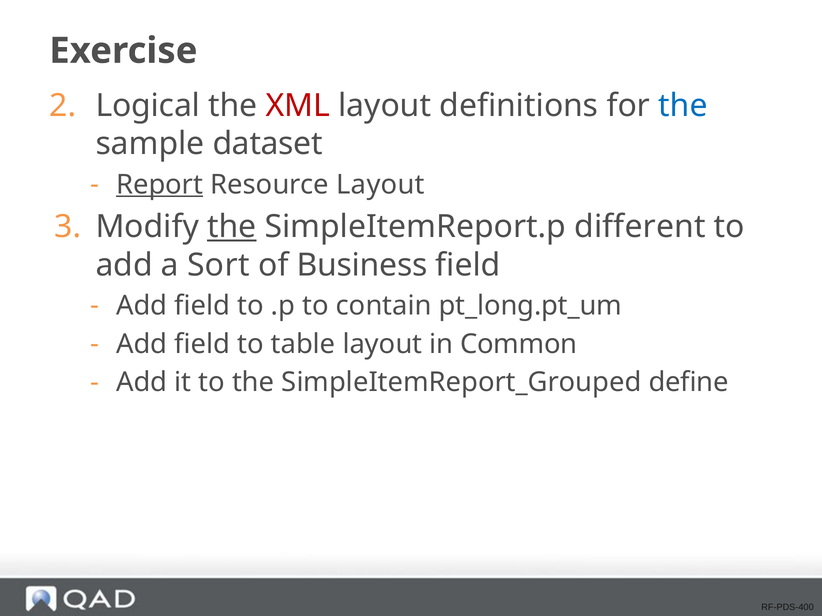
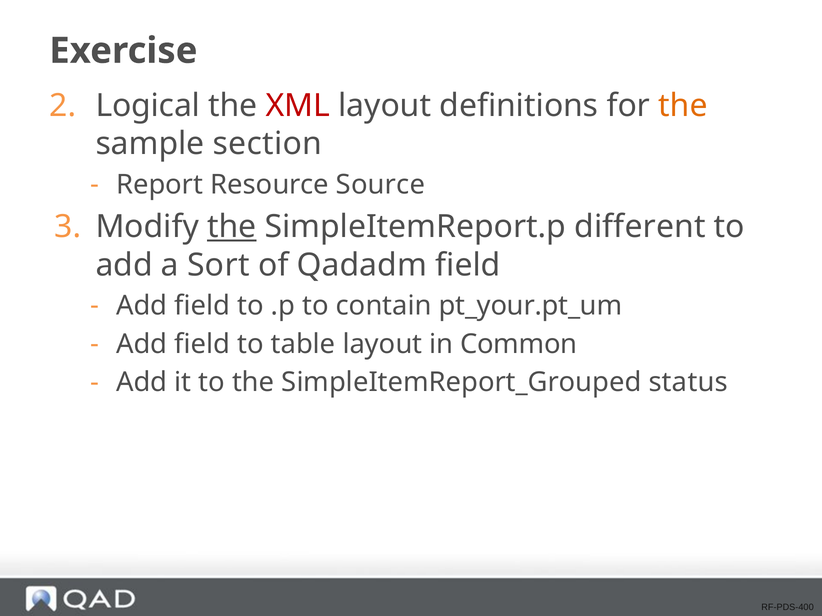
the at (683, 106) colour: blue -> orange
dataset: dataset -> section
Report underline: present -> none
Resource Layout: Layout -> Source
Business: Business -> Qadadm
pt_long.pt_um: pt_long.pt_um -> pt_your.pt_um
define: define -> status
